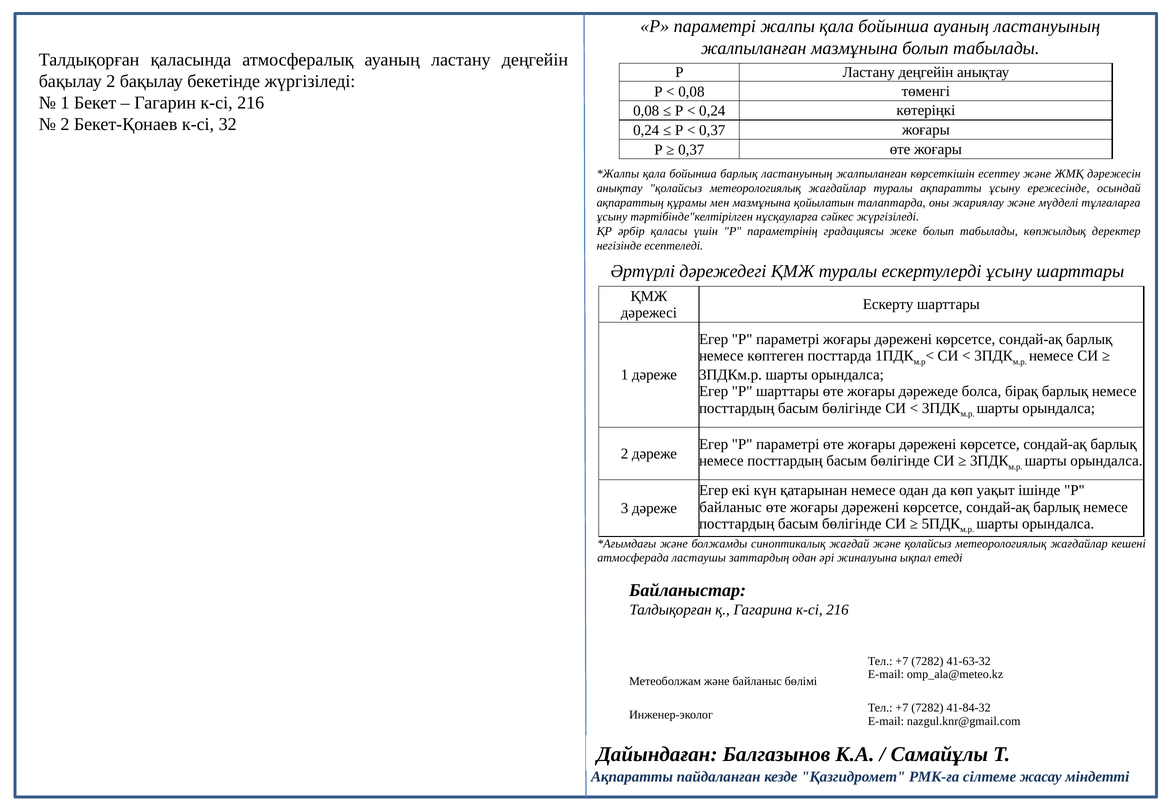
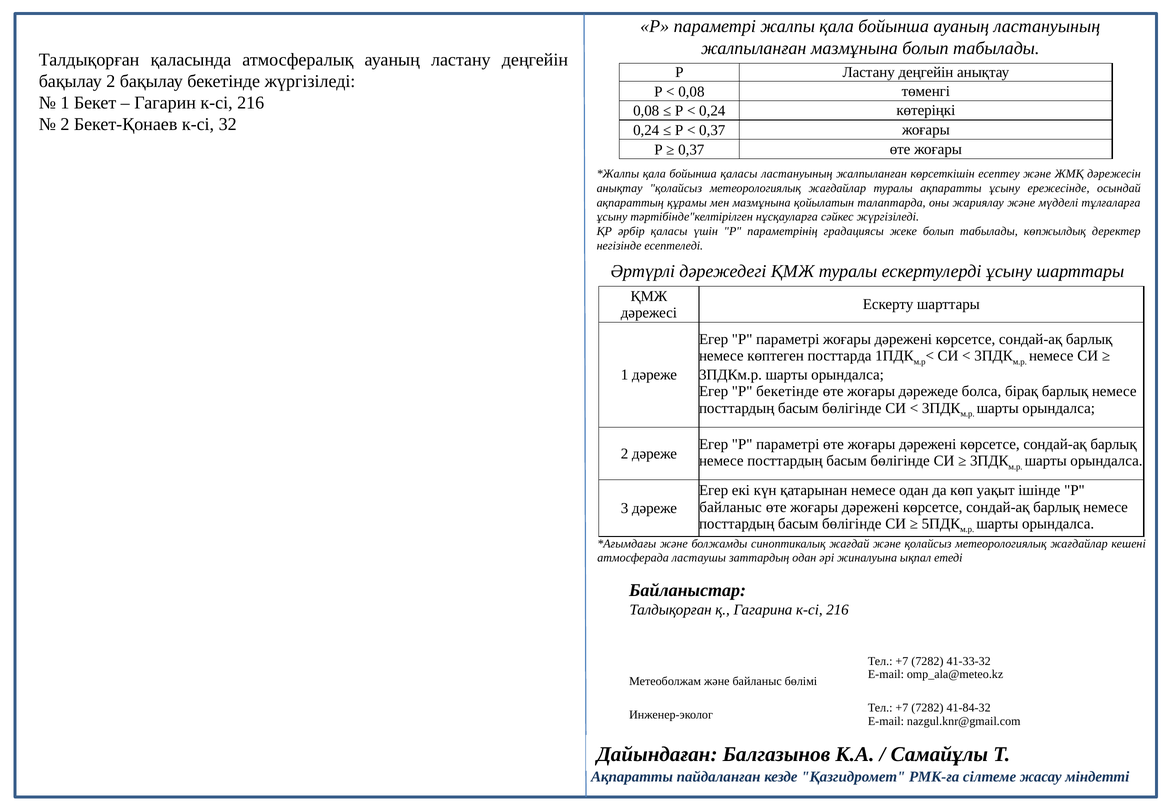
бойынша барлық: барлық -> қаласы
P шарттары: шарттары -> бекетінде
41-63-32: 41-63-32 -> 41-33-32
